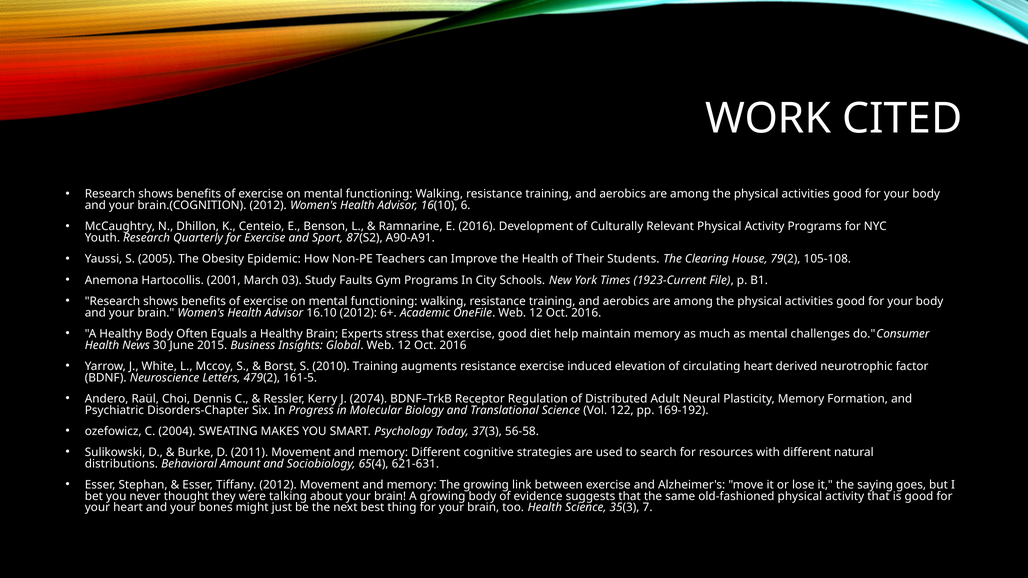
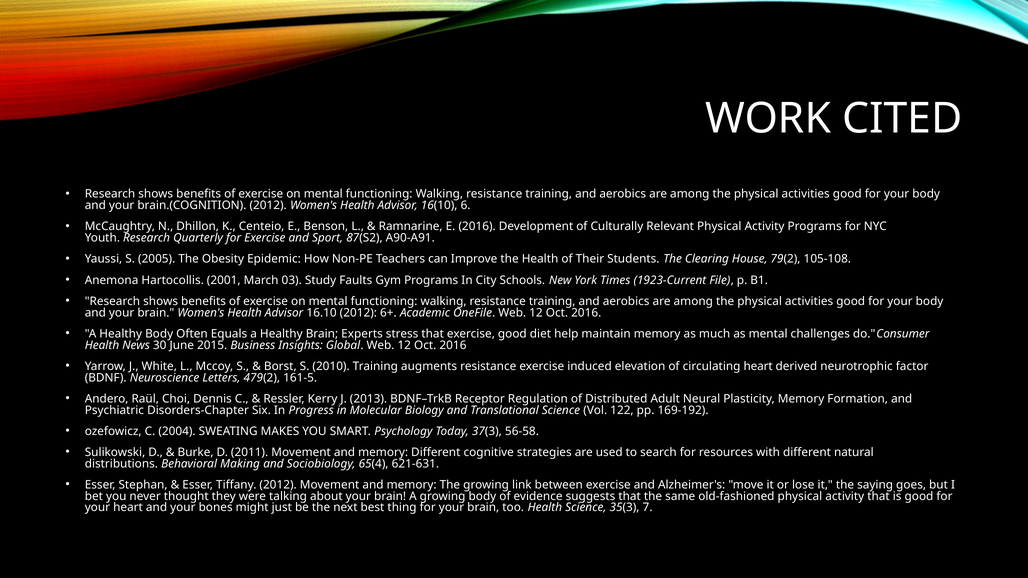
2074: 2074 -> 2013
Amount: Amount -> Making
